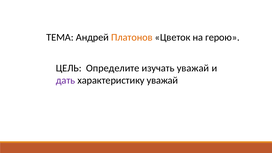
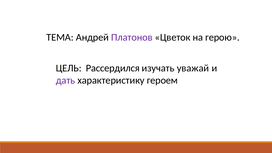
Платонов colour: orange -> purple
Определите: Определите -> Рассердился
характеристику уважай: уважай -> героем
